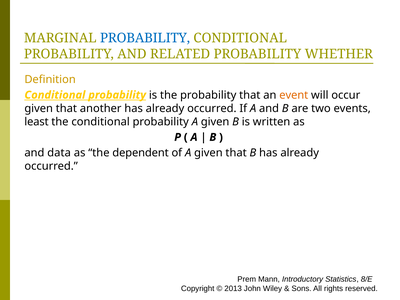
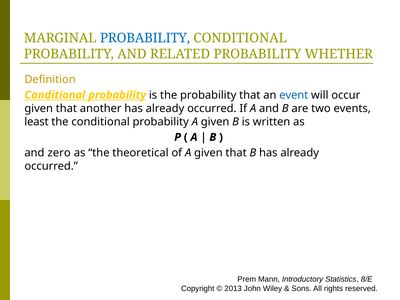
event colour: orange -> blue
data: data -> zero
dependent: dependent -> theoretical
